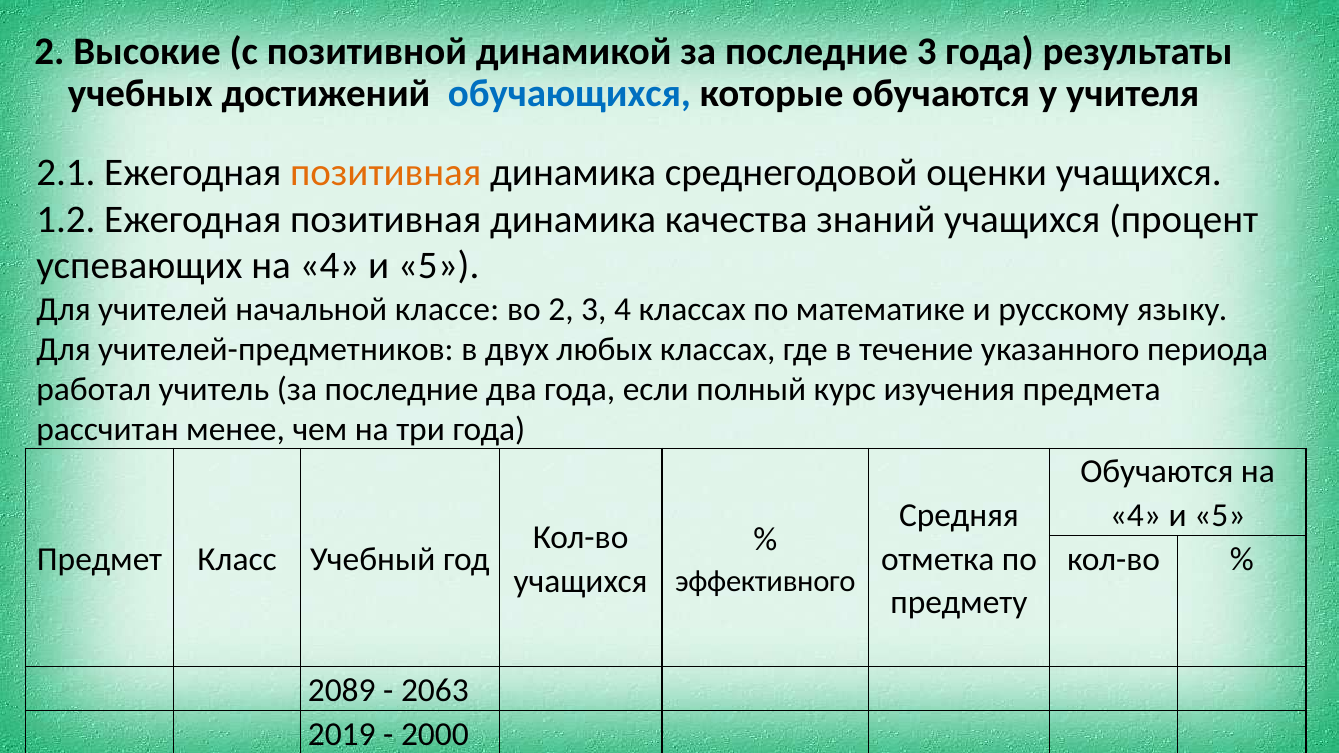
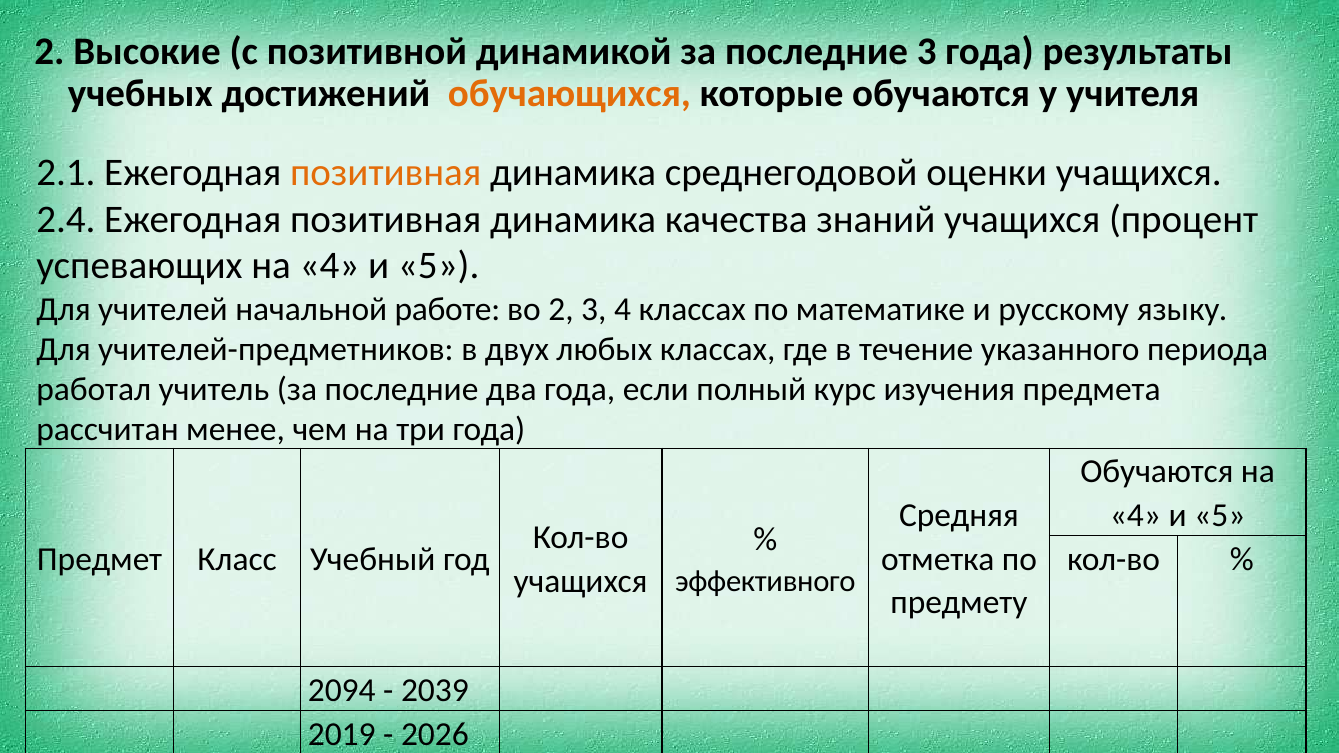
обучающихся colour: blue -> orange
1.2: 1.2 -> 2.4
классе: классе -> работе
2089: 2089 -> 2094
2063: 2063 -> 2039
2000: 2000 -> 2026
